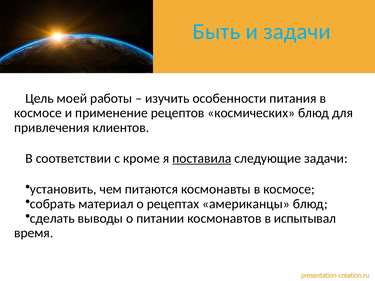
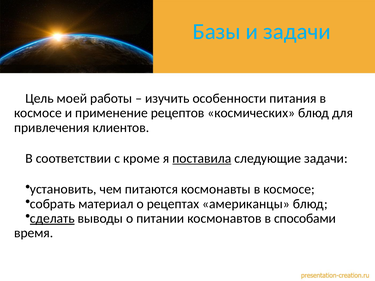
Быть: Быть -> Базы
сделать underline: none -> present
испытывал: испытывал -> способами
